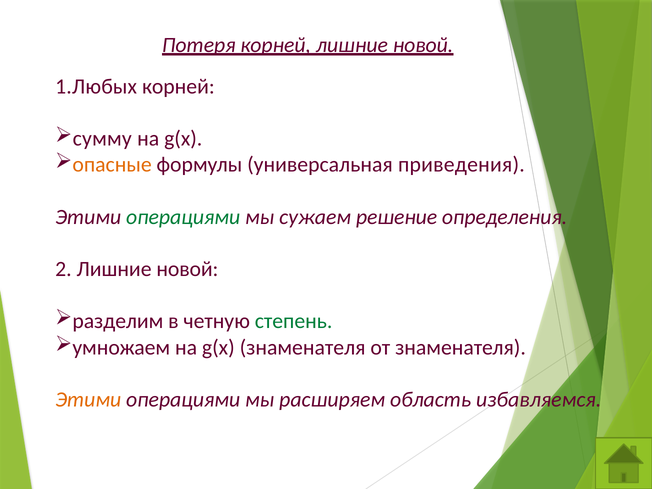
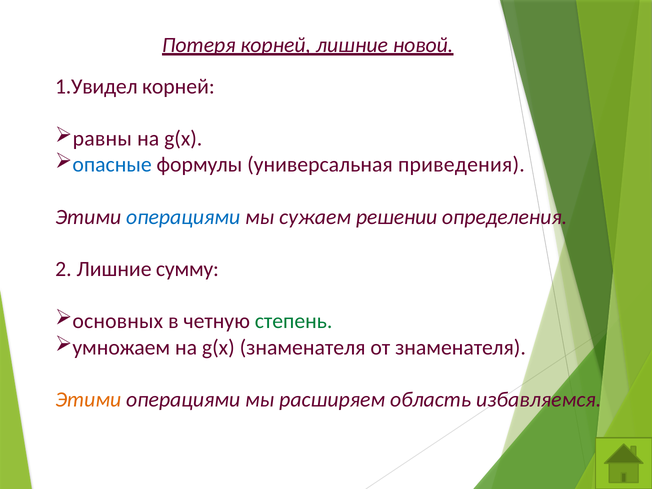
1.Любых: 1.Любых -> 1.Увидел
сумму: сумму -> равны
опасные colour: orange -> blue
операциями at (183, 217) colour: green -> blue
решение: решение -> решении
2 Лишние новой: новой -> сумму
разделим: разделим -> основных
